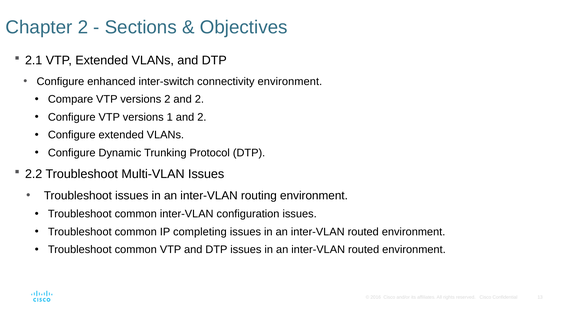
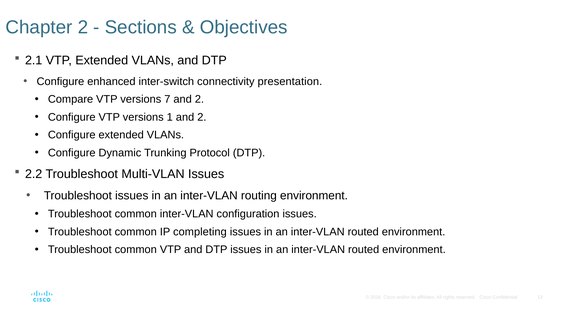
connectivity environment: environment -> presentation
versions 2: 2 -> 7
